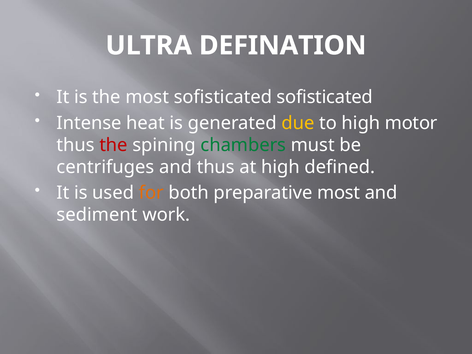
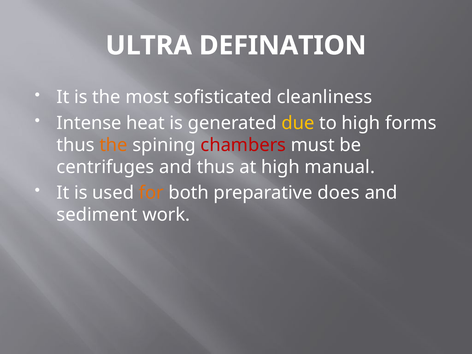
sofisticated sofisticated: sofisticated -> cleanliness
motor: motor -> forms
the at (114, 145) colour: red -> orange
chambers colour: green -> red
defined: defined -> manual
preparative most: most -> does
